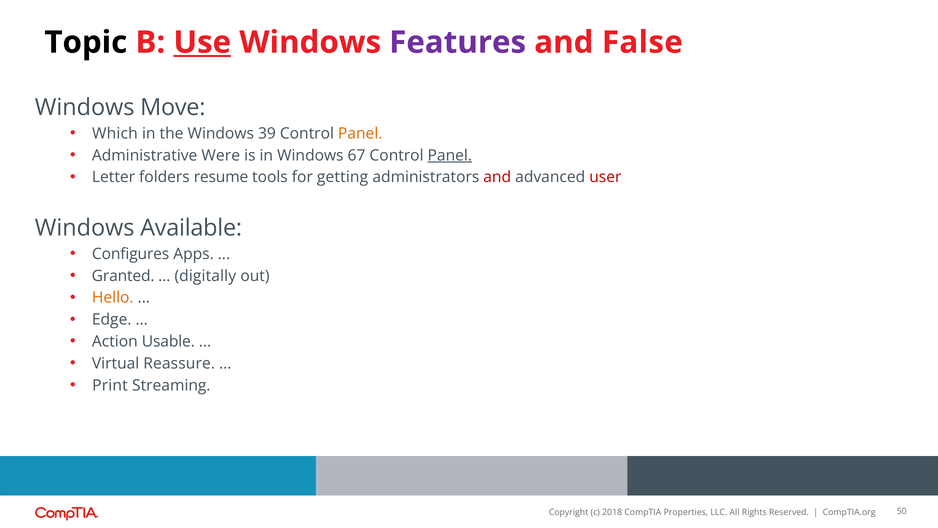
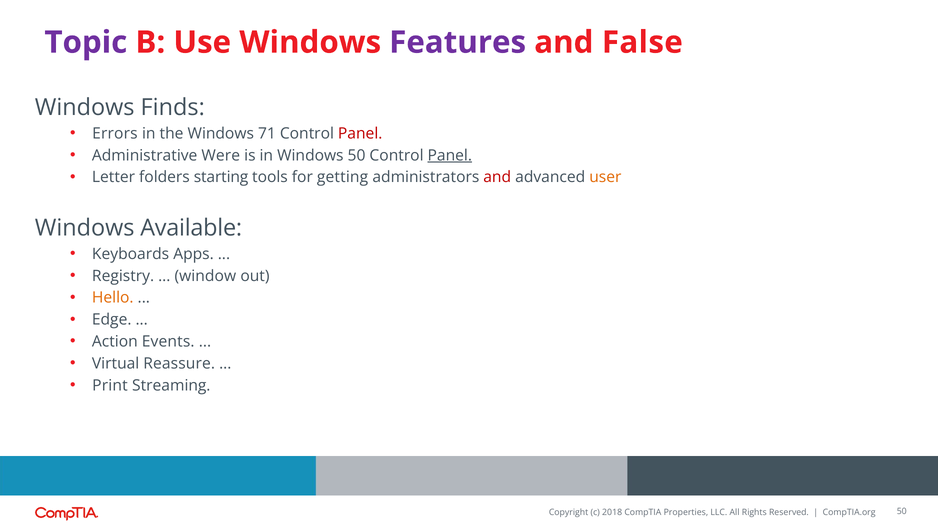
Topic colour: black -> purple
Use underline: present -> none
Move: Move -> Finds
Which: Which -> Errors
39: 39 -> 71
Panel at (360, 133) colour: orange -> red
Windows 67: 67 -> 50
resume: resume -> starting
user colour: red -> orange
Configures: Configures -> Keyboards
Granted: Granted -> Registry
digitally: digitally -> window
Usable: Usable -> Events
